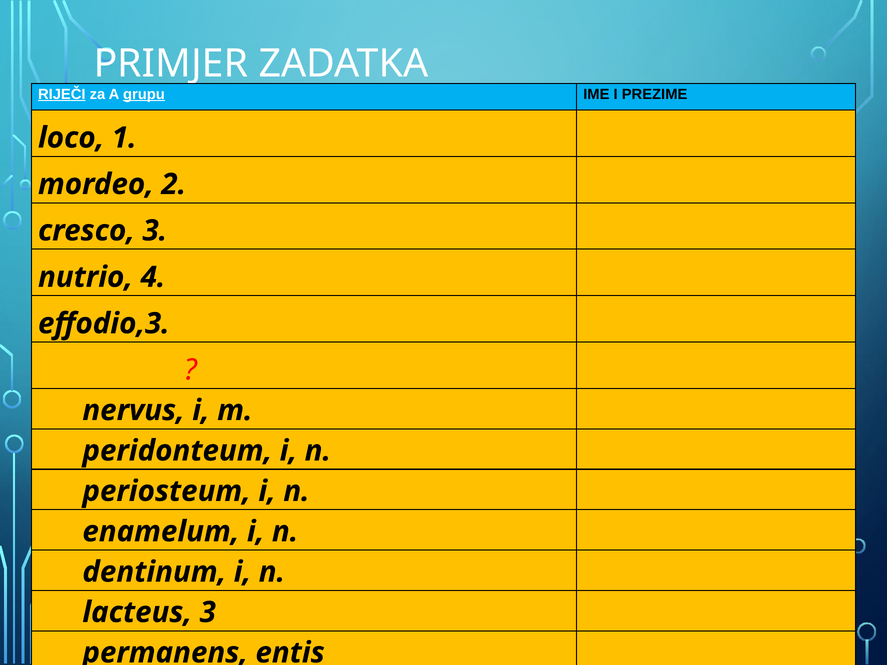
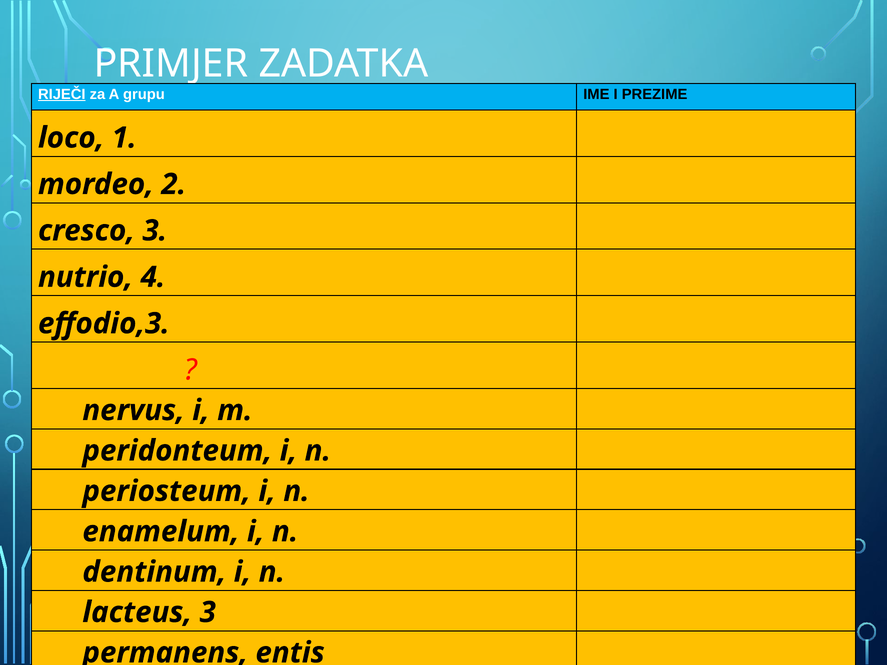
grupu underline: present -> none
